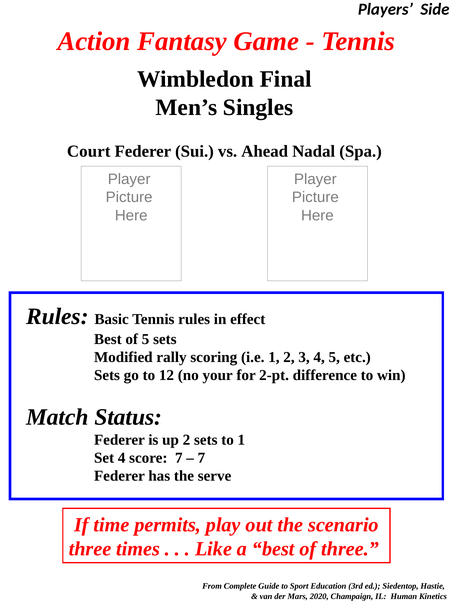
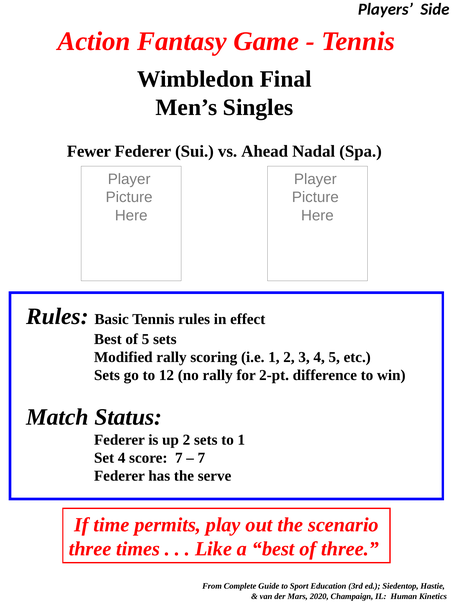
Court: Court -> Fewer
no your: your -> rally
